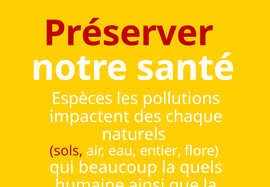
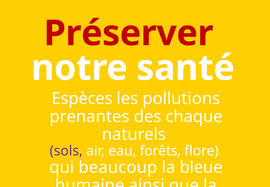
impactent: impactent -> prenantes
sols colour: red -> purple
entier: entier -> forêts
quels: quels -> bleue
